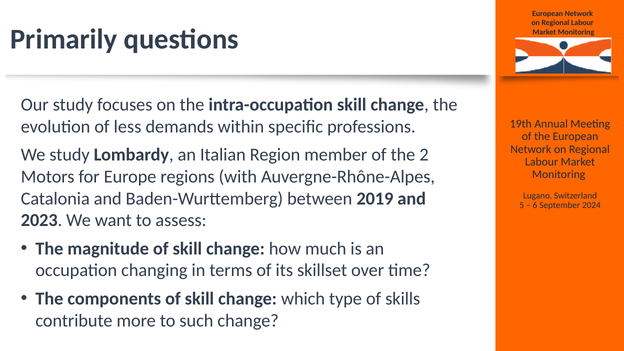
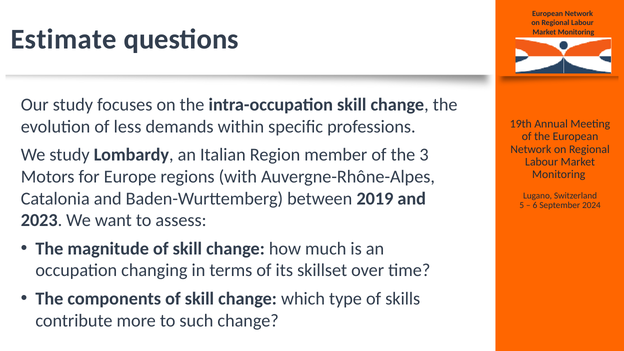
Primarily: Primarily -> Estimate
2: 2 -> 3
